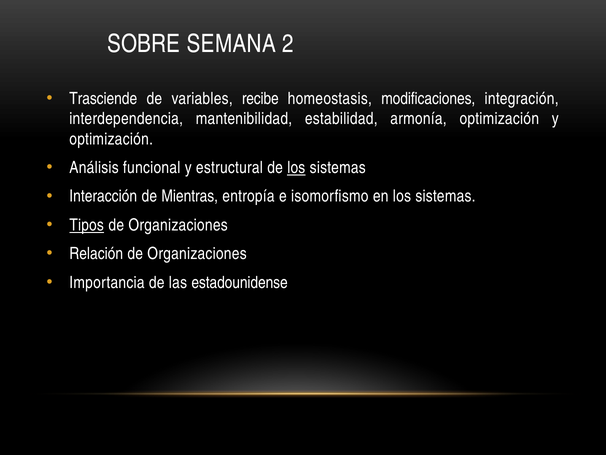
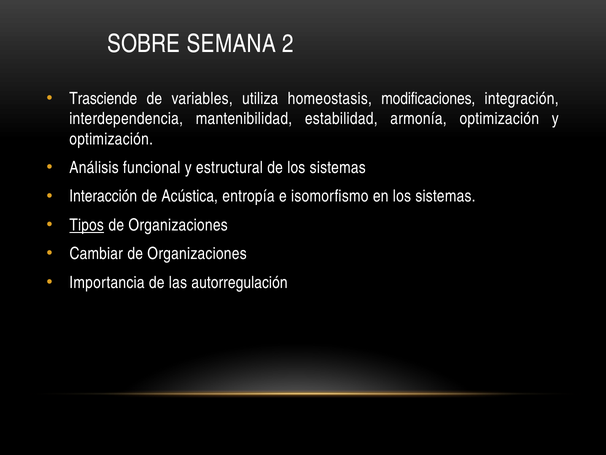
recibe: recibe -> utiliza
los at (296, 168) underline: present -> none
Mientras: Mientras -> Acústica
Relación: Relación -> Cambiar
estadounidense: estadounidense -> autorregulación
